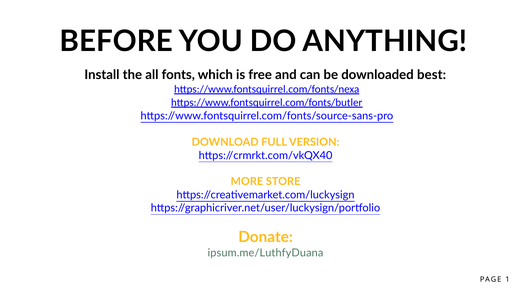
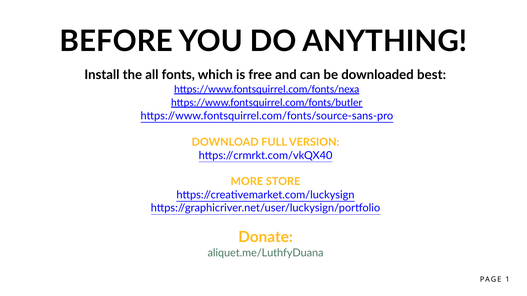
ipsum.me/LuthfyDuana: ipsum.me/LuthfyDuana -> aliquet.me/LuthfyDuana
